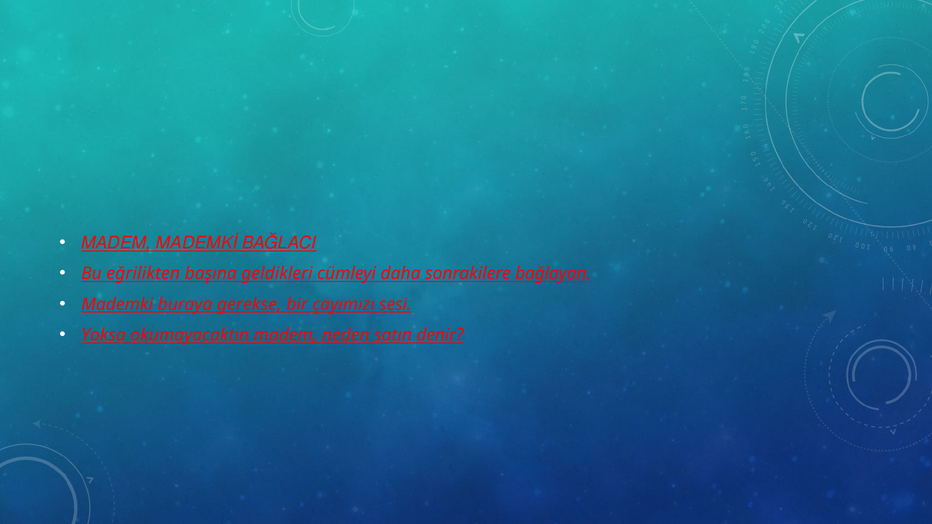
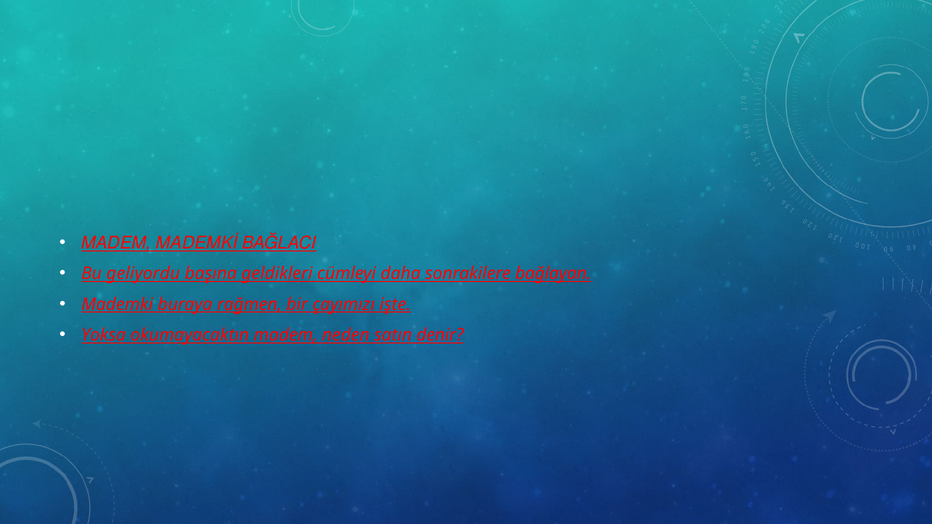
eğrilikten: eğrilikten -> geliyordu
gerekse: gerekse -> rağmen
sesi: sesi -> işte
